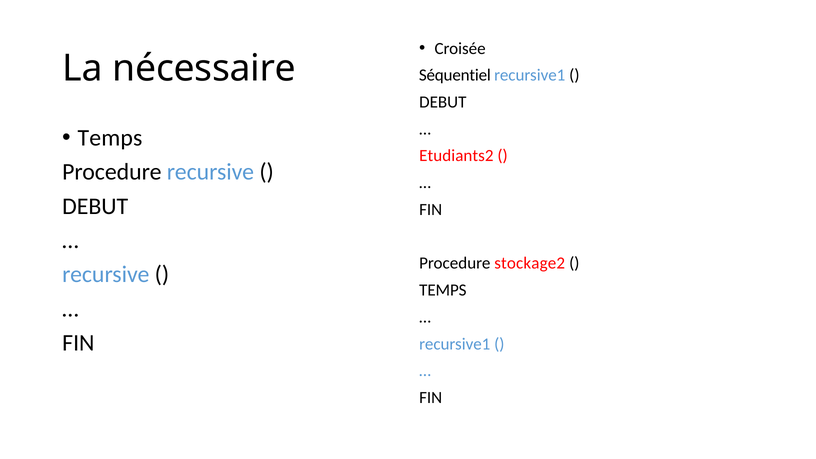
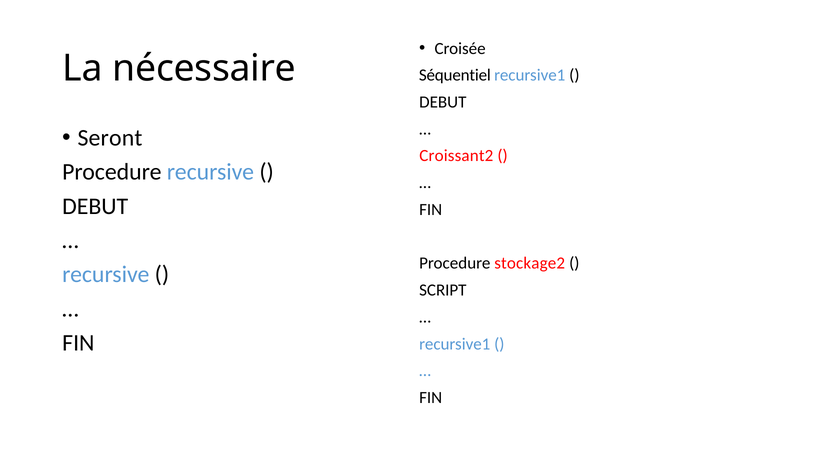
Temps at (110, 138): Temps -> Seront
Etudiants2: Etudiants2 -> Croissant2
TEMPS at (443, 290): TEMPS -> SCRIPT
